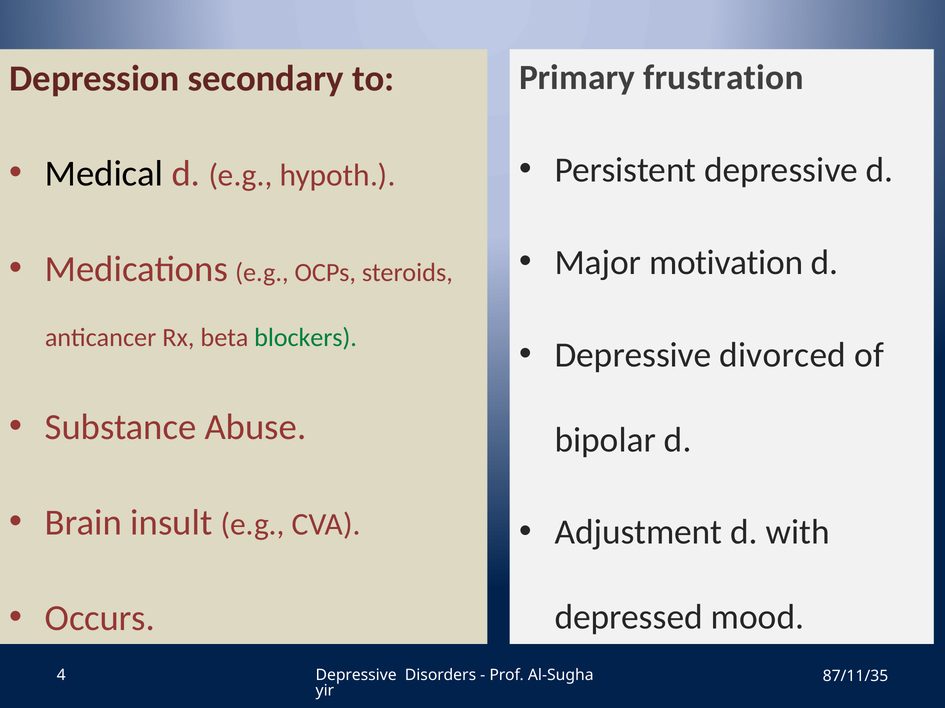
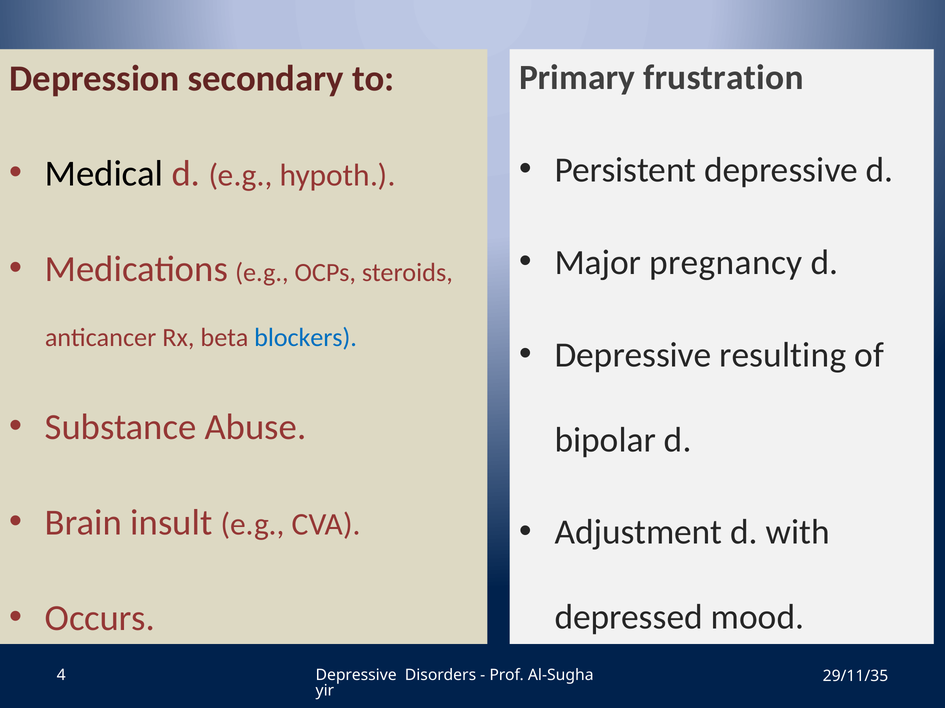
motivation: motivation -> pregnancy
blockers colour: green -> blue
divorced: divorced -> resulting
87/11/35: 87/11/35 -> 29/11/35
